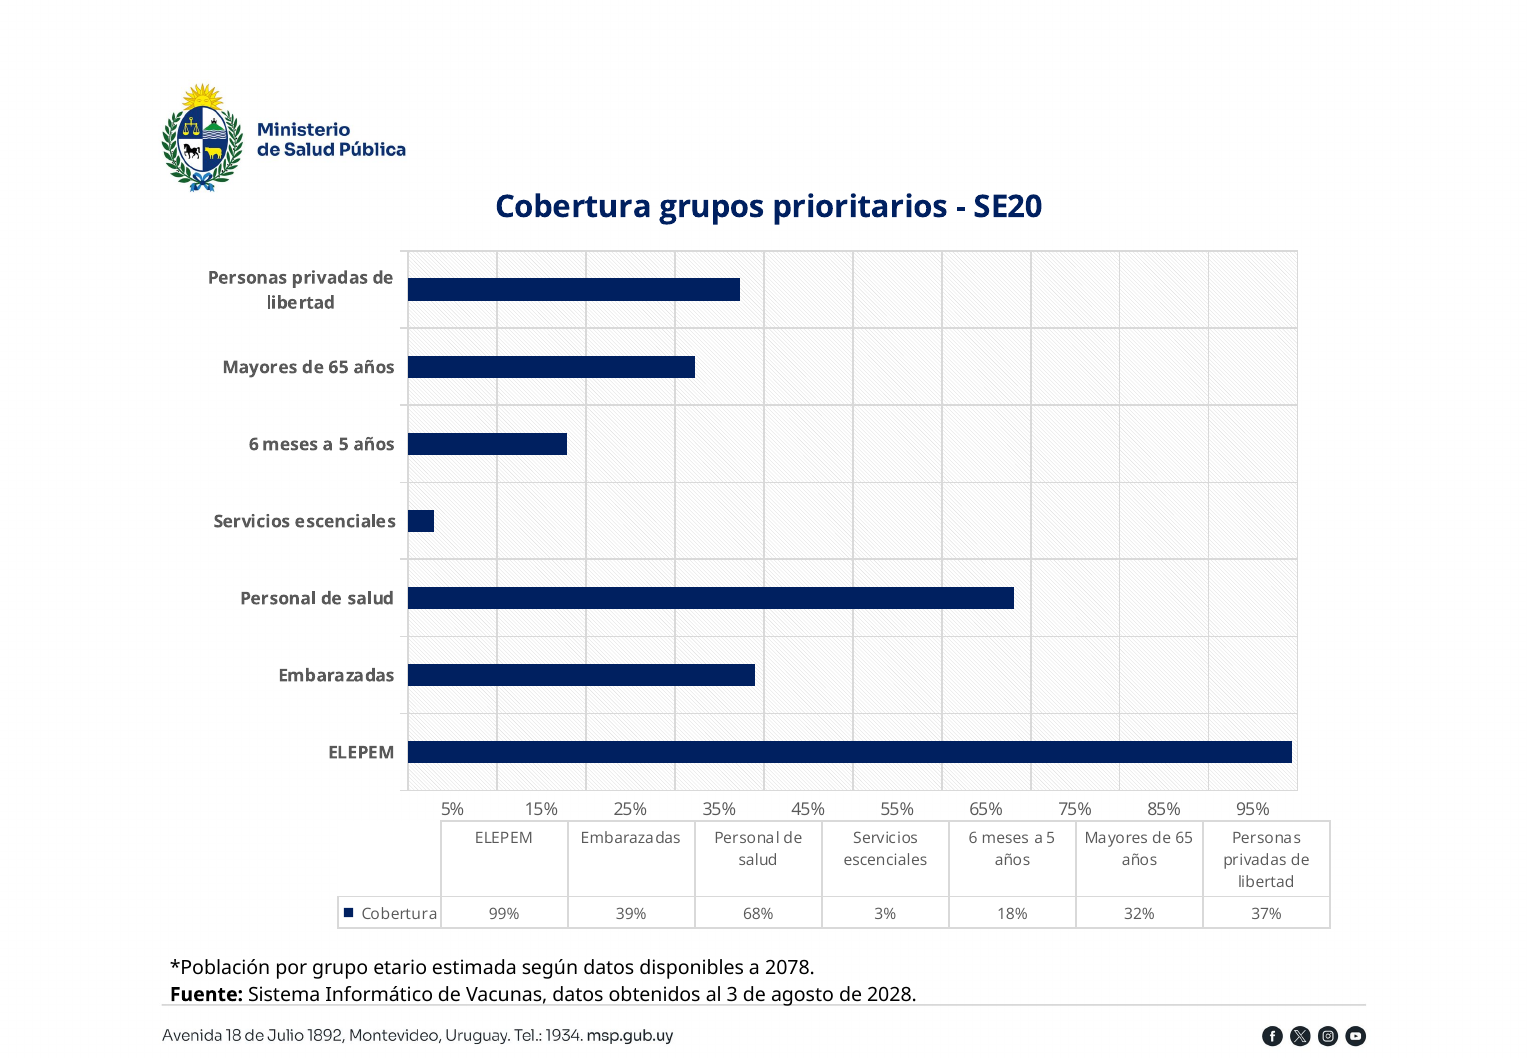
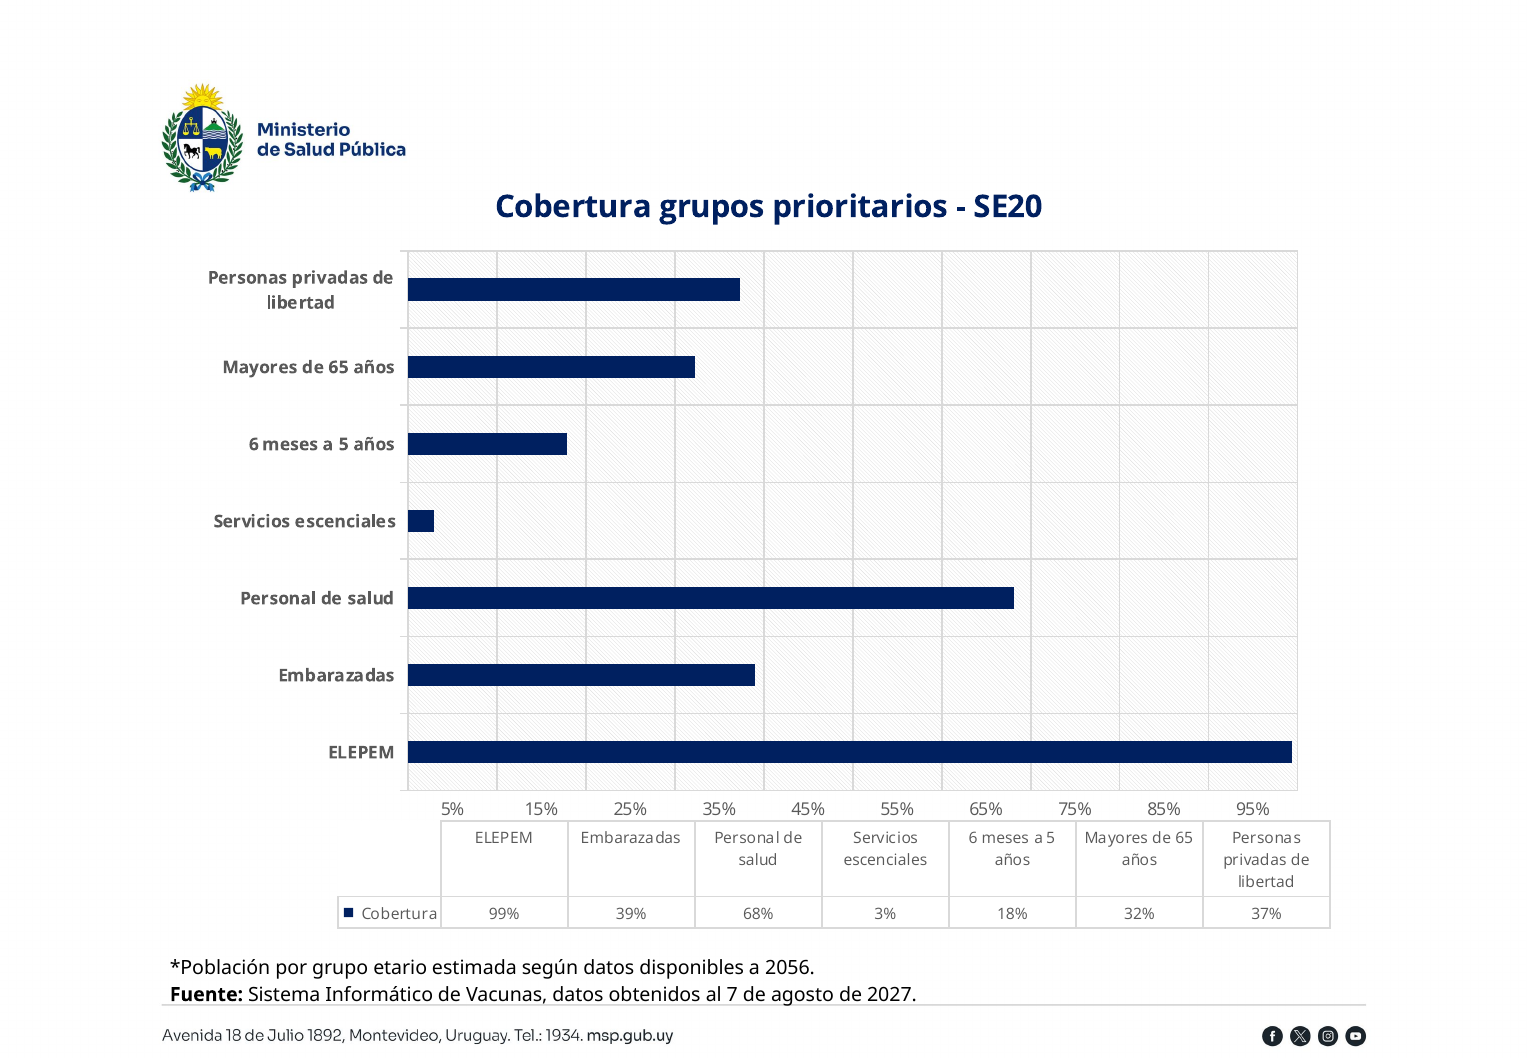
2078: 2078 -> 2056
3: 3 -> 7
2028: 2028 -> 2027
